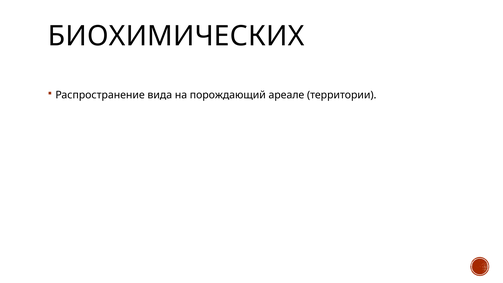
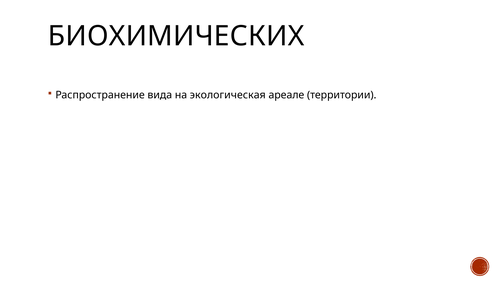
порождающий: порождающий -> экологическая
